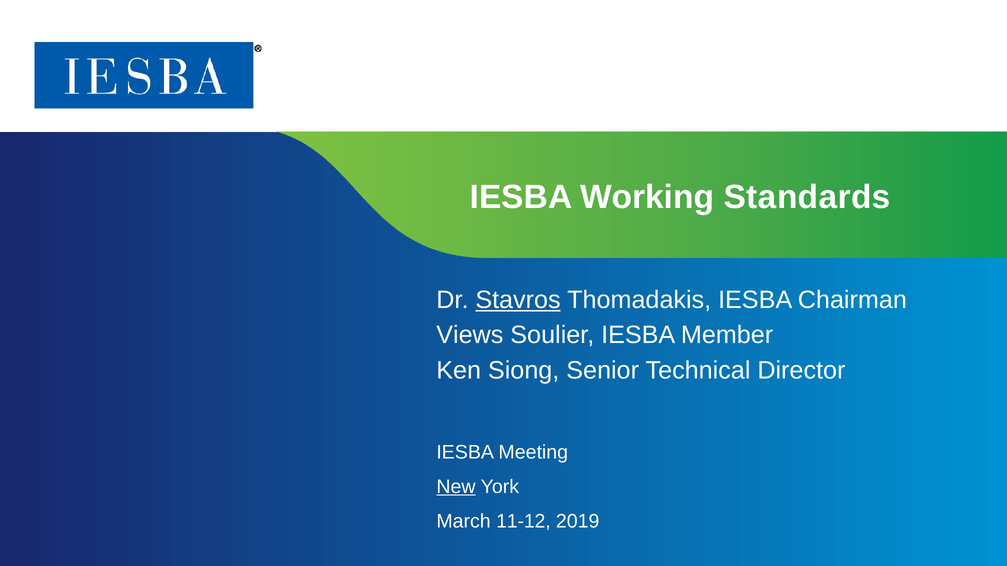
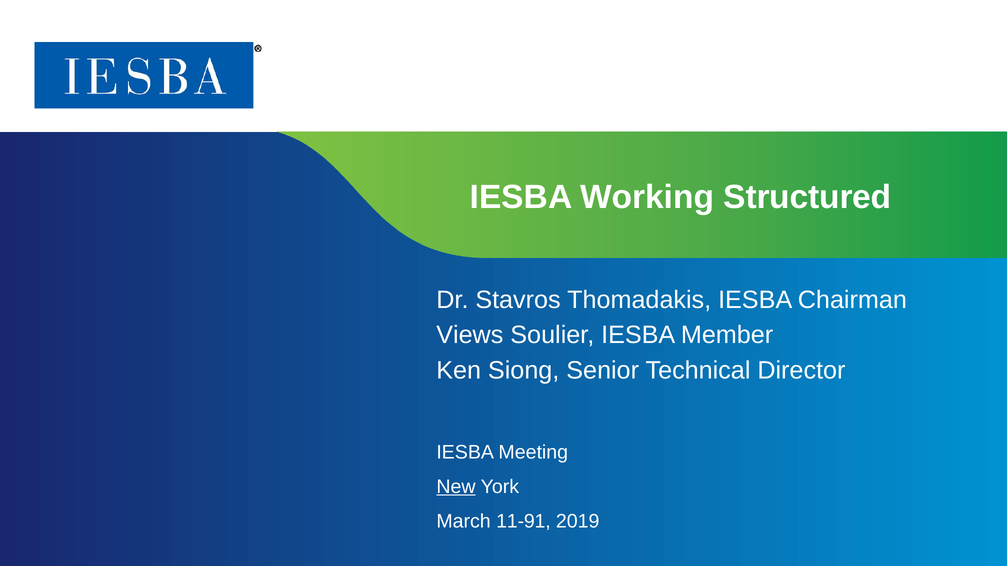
Standards: Standards -> Structured
Stavros underline: present -> none
11-12: 11-12 -> 11-91
